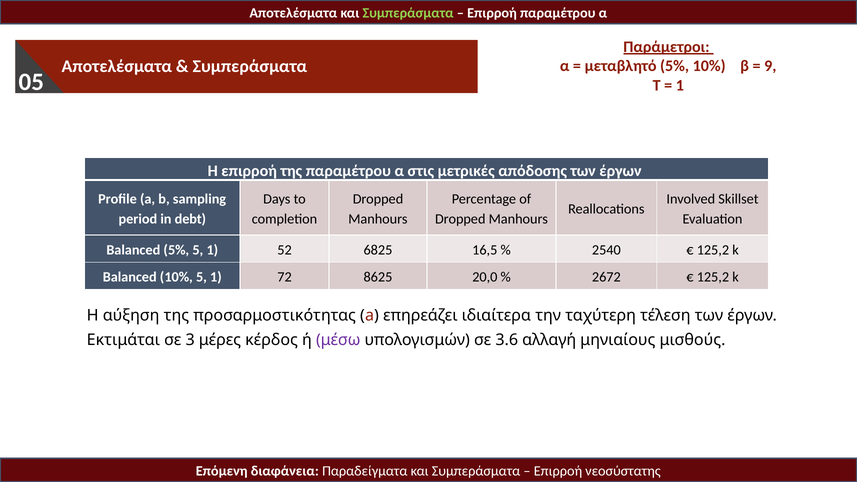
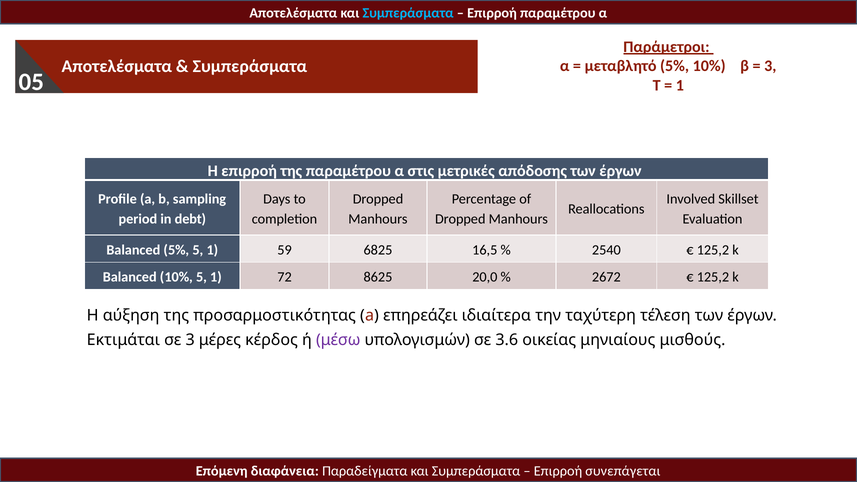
Συμπεράσματα at (408, 13) colour: light green -> light blue
9 at (770, 66): 9 -> 3
52: 52 -> 59
αλλαγή: αλλαγή -> οικείας
νεοσύστατης: νεοσύστατης -> συνεπάγεται
